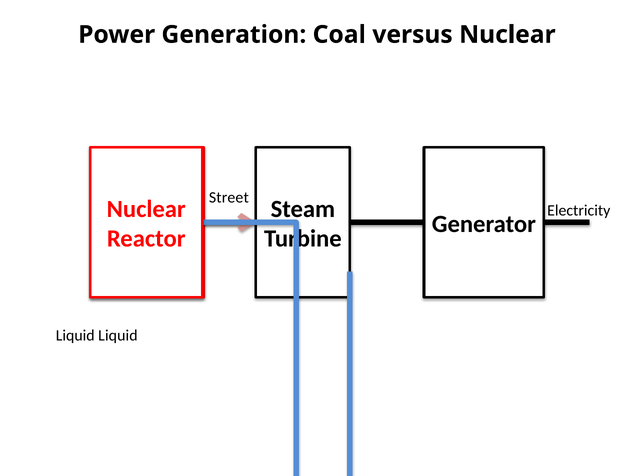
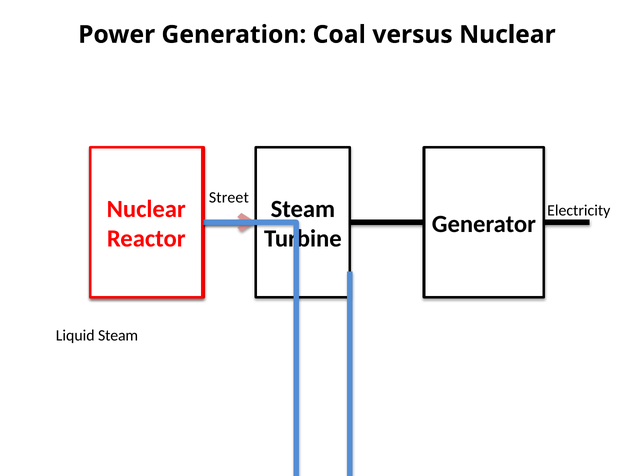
Liquid Liquid: Liquid -> Steam
